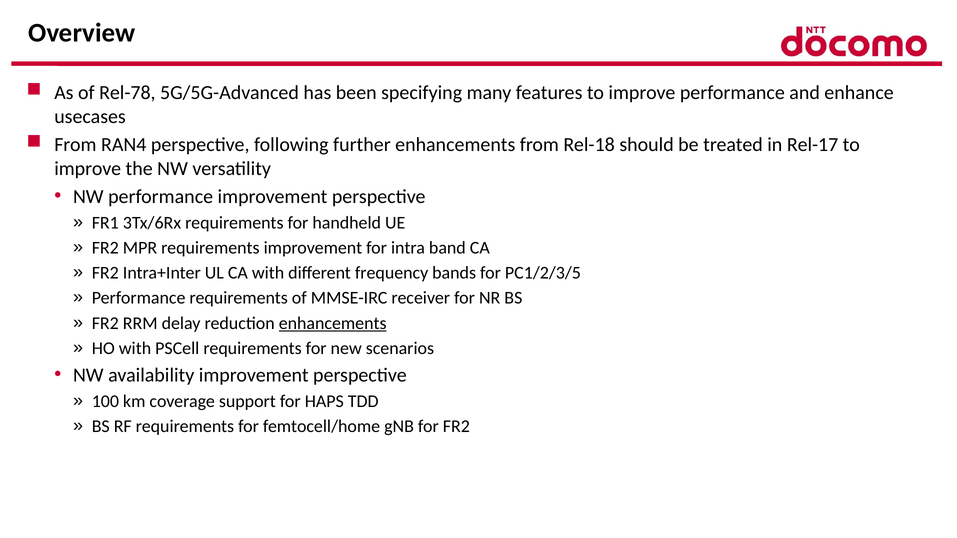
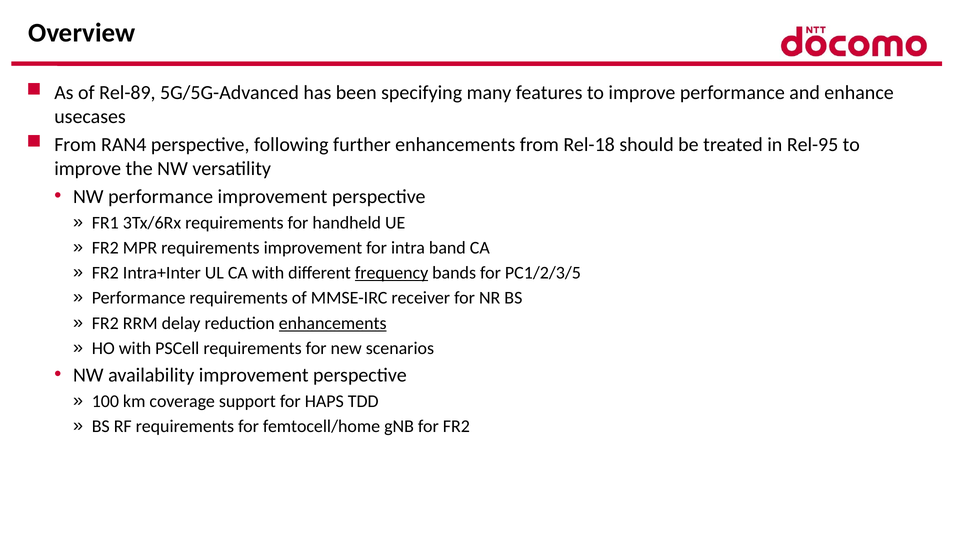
Rel-78: Rel-78 -> Rel-89
Rel-17: Rel-17 -> Rel-95
frequency underline: none -> present
